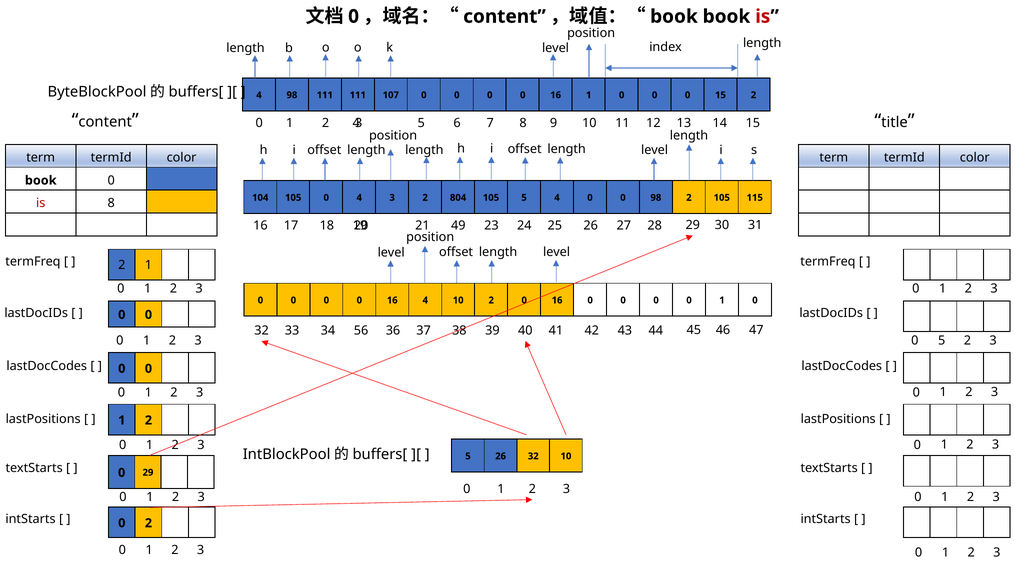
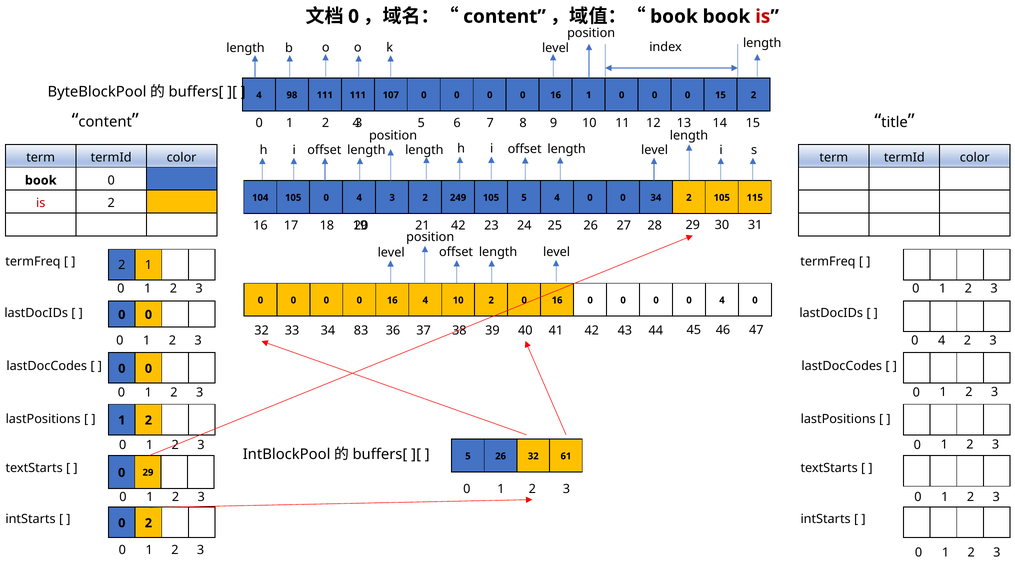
804: 804 -> 249
0 98: 98 -> 34
is 8: 8 -> 2
21 49: 49 -> 42
0 0 1: 1 -> 4
56: 56 -> 83
5 at (942, 340): 5 -> 4
32 10: 10 -> 61
